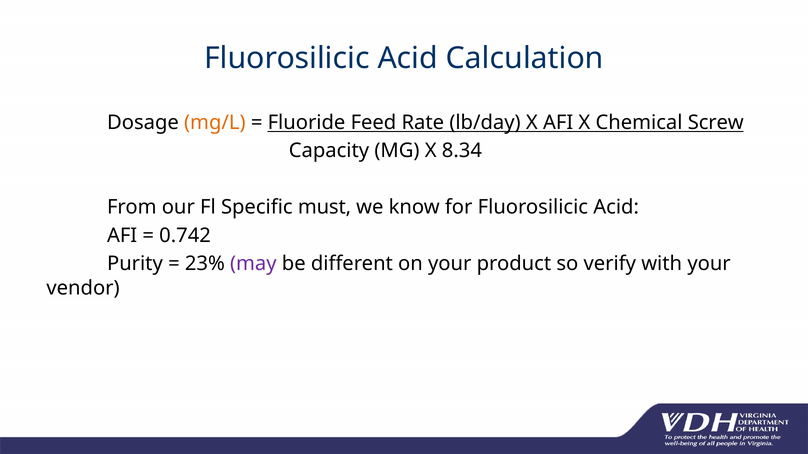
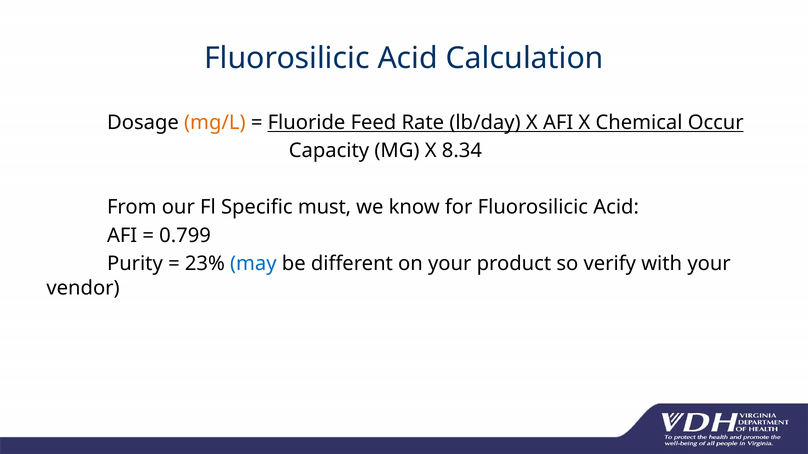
Screw: Screw -> Occur
0.742: 0.742 -> 0.799
may colour: purple -> blue
